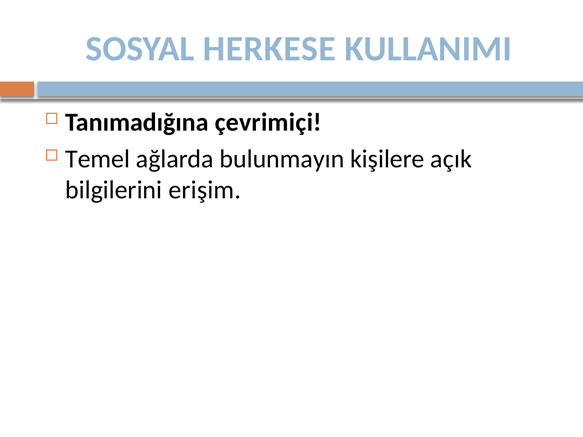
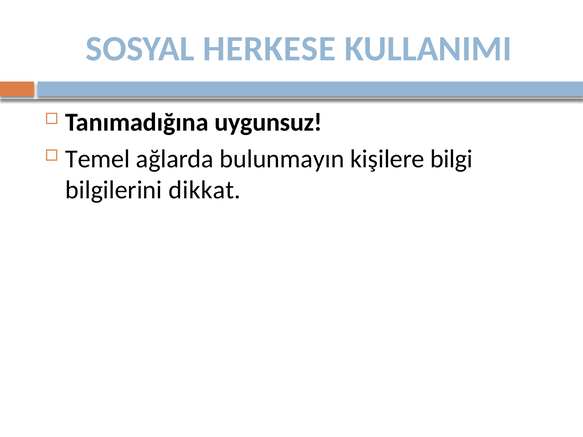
çevrimiçi: çevrimiçi -> uygunsuz
açık: açık -> bilgi
erişim: erişim -> dikkat
